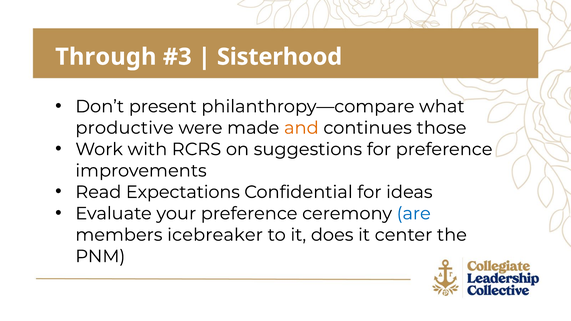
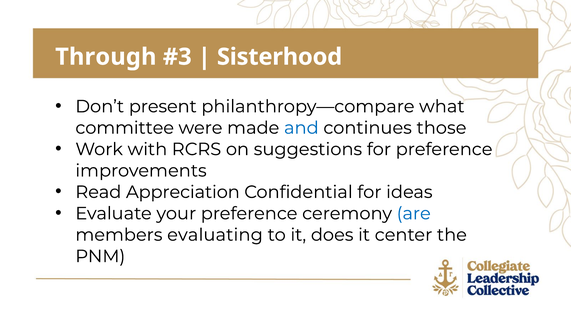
productive: productive -> committee
and colour: orange -> blue
Expectations: Expectations -> Appreciation
icebreaker: icebreaker -> evaluating
